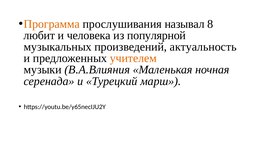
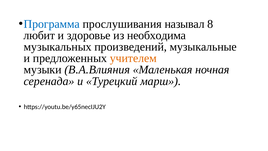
Программа colour: orange -> blue
человека: человека -> здоровье
популярной: популярной -> необходима
актуальность: актуальность -> музыкальные
